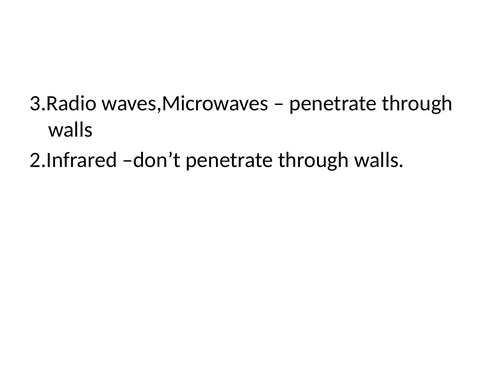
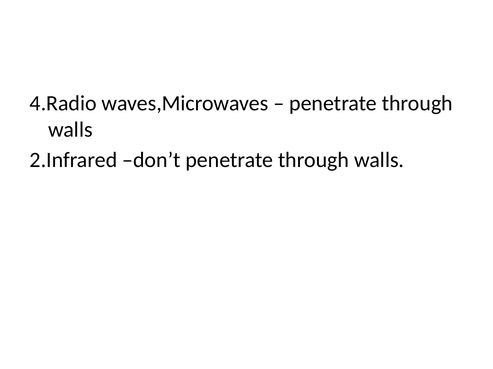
3.Radio: 3.Radio -> 4.Radio
